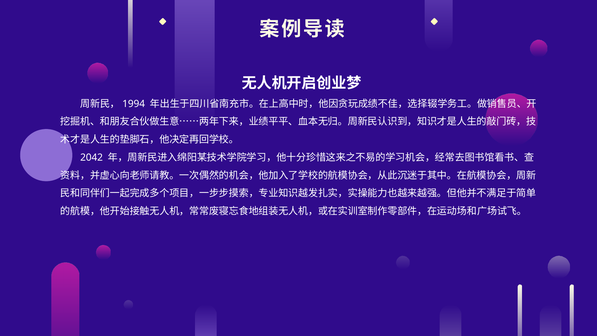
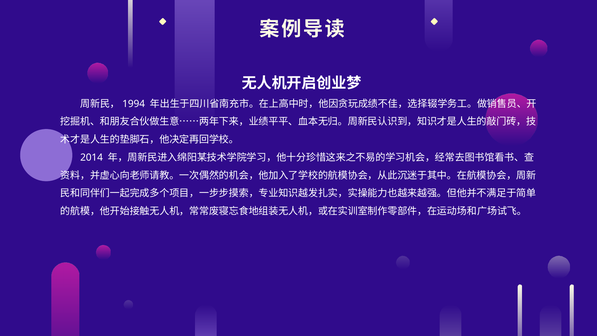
2042: 2042 -> 2014
